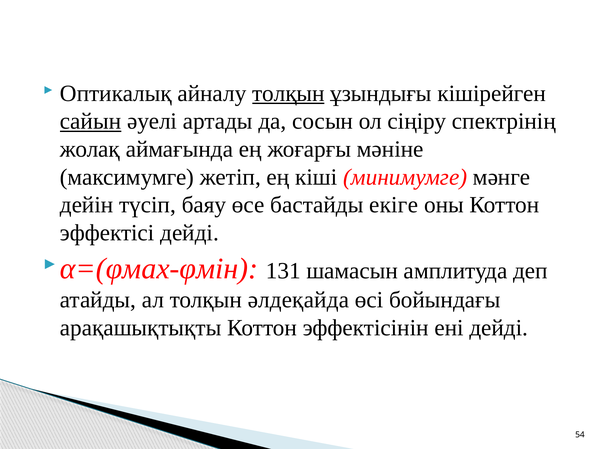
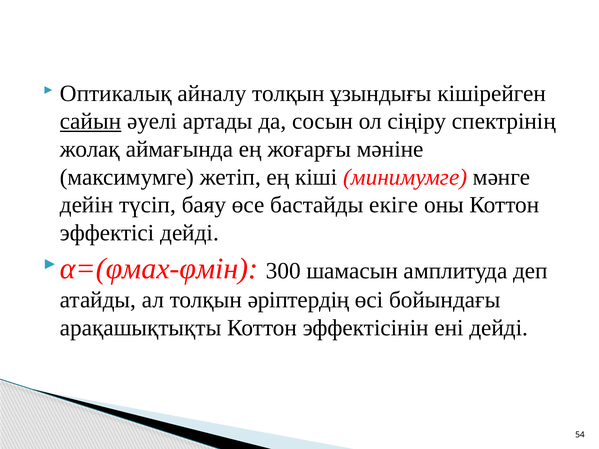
толқын at (288, 93) underline: present -> none
131: 131 -> 300
әлдеқайда: әлдеқайда -> әріптердің
